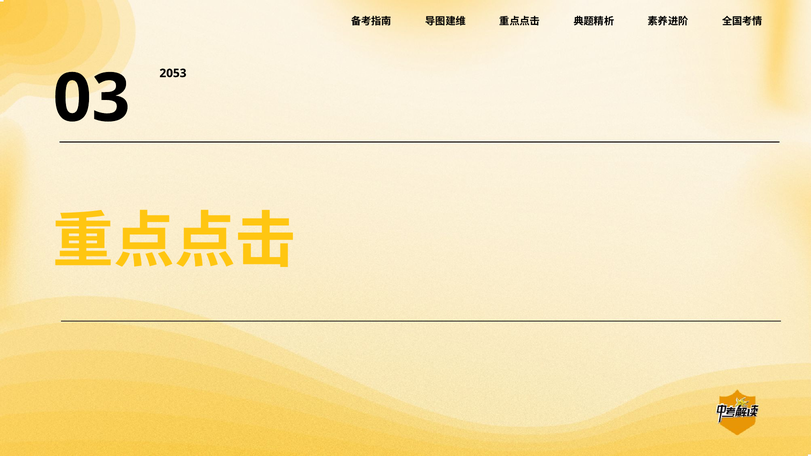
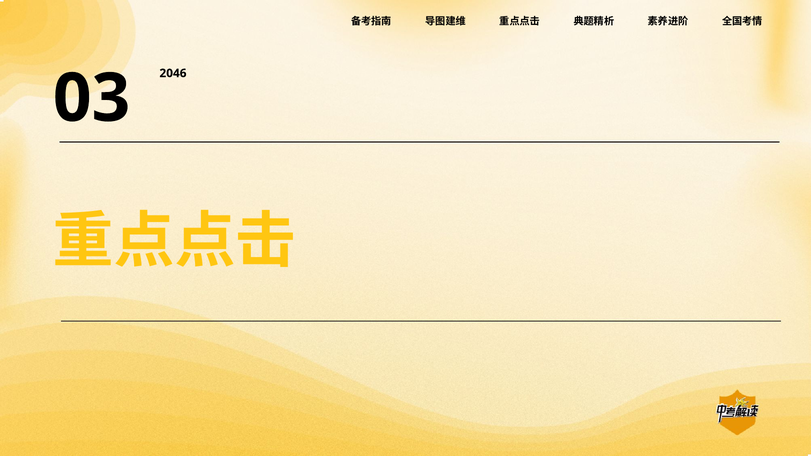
2053: 2053 -> 2046
